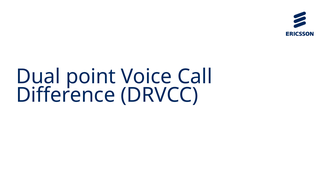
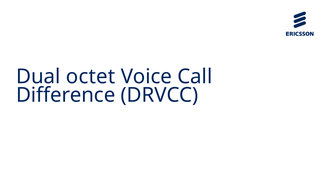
point: point -> octet
